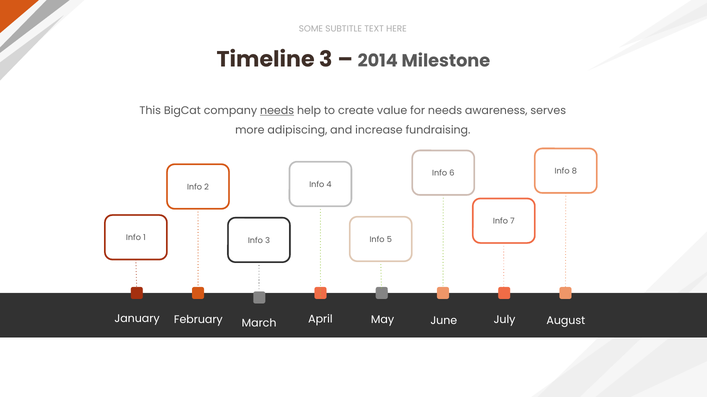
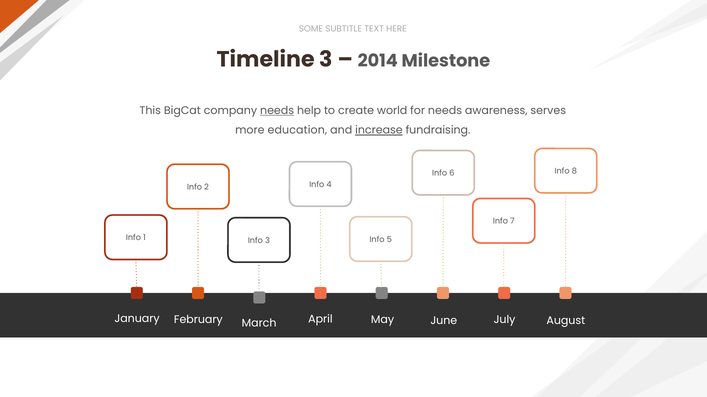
value: value -> world
adipiscing: adipiscing -> education
increase underline: none -> present
